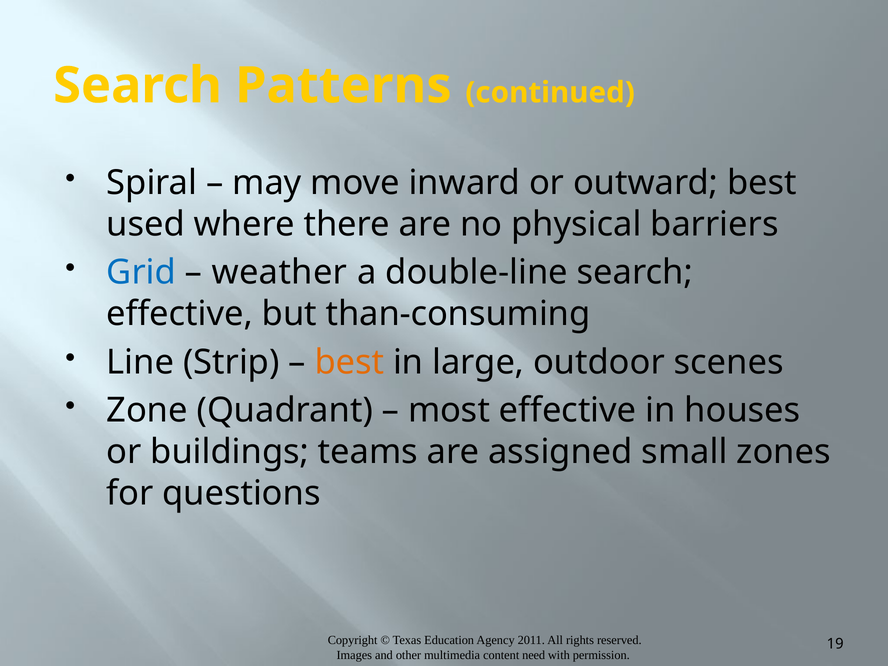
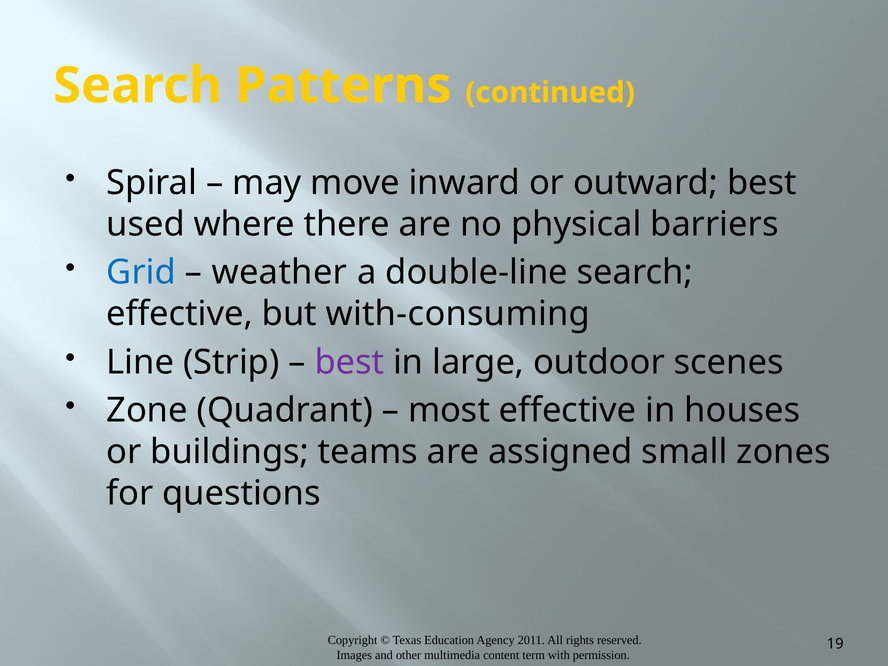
than-consuming: than-consuming -> with-consuming
best at (349, 362) colour: orange -> purple
need: need -> term
